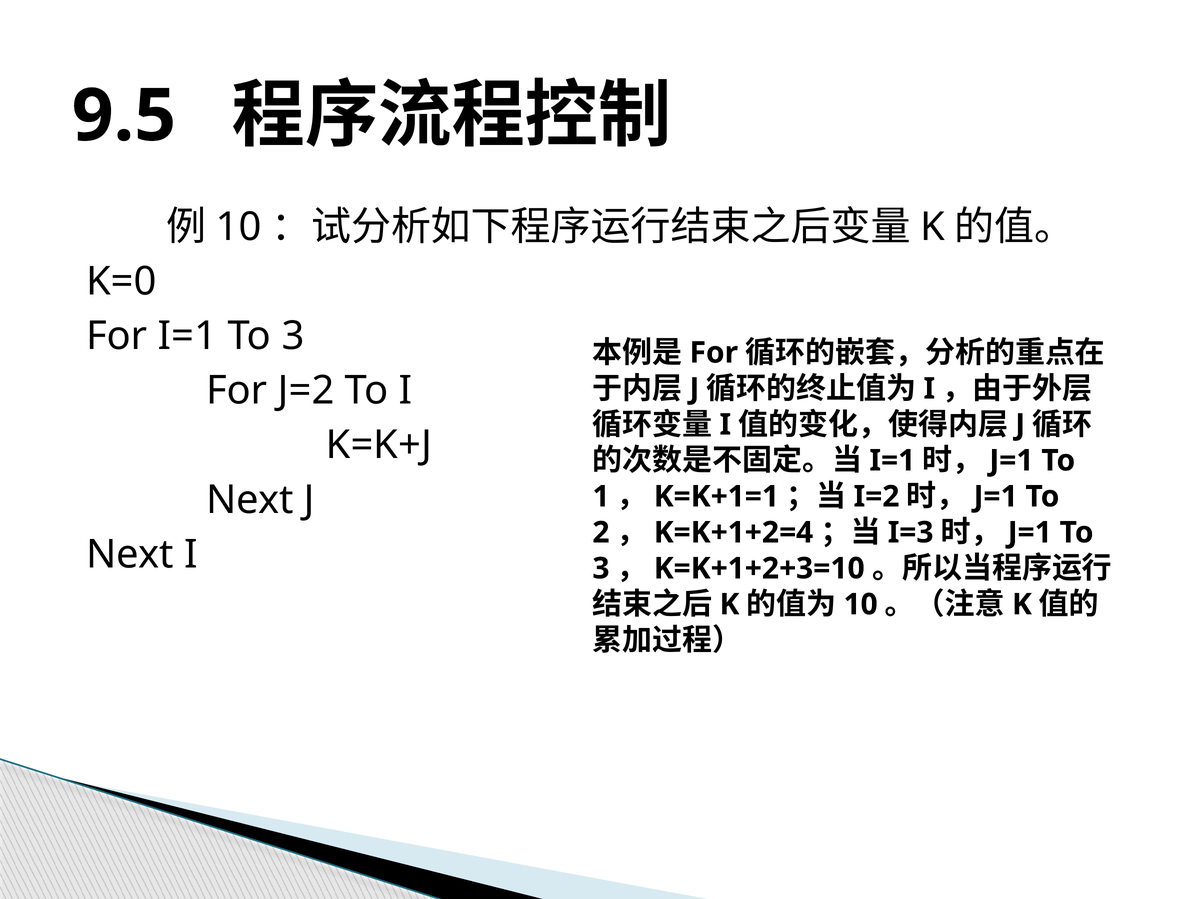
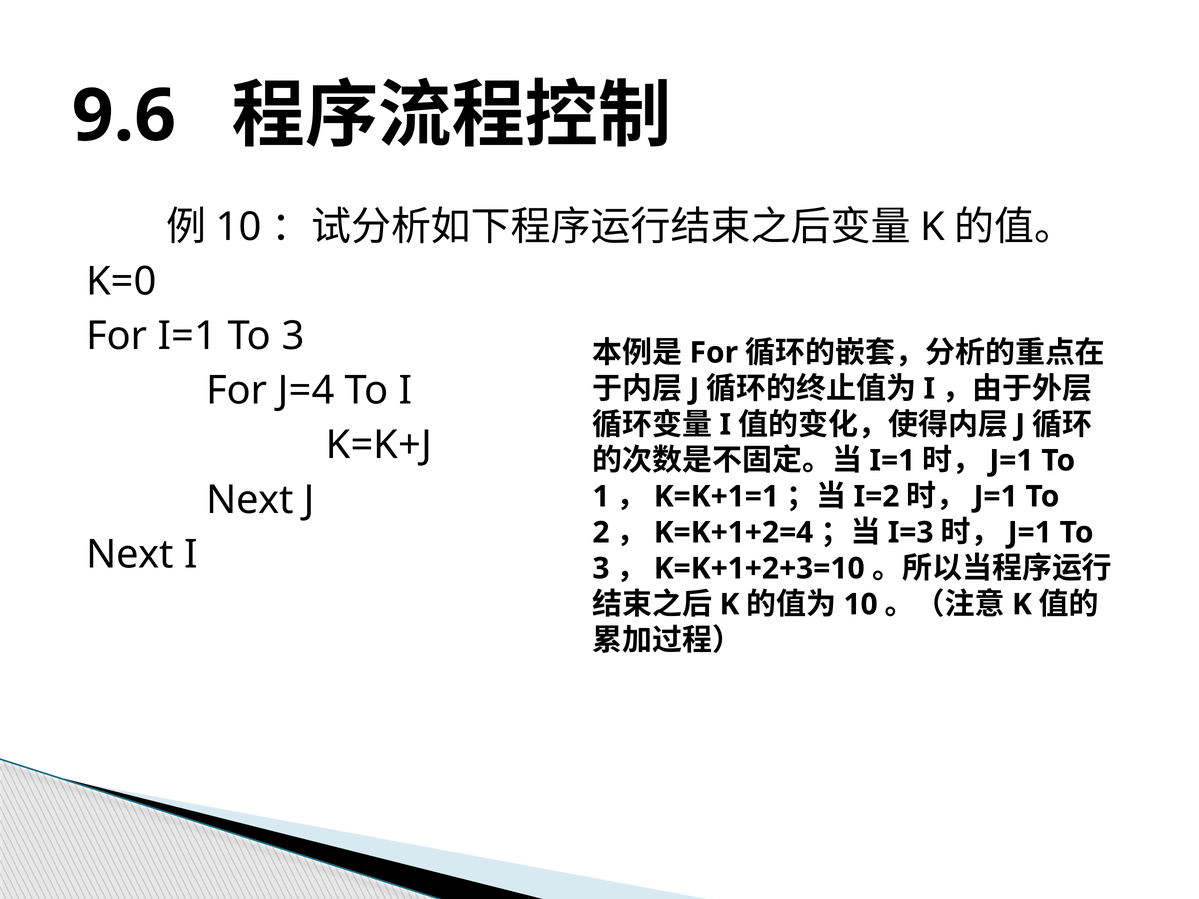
9.5: 9.5 -> 9.6
J=2: J=2 -> J=4
